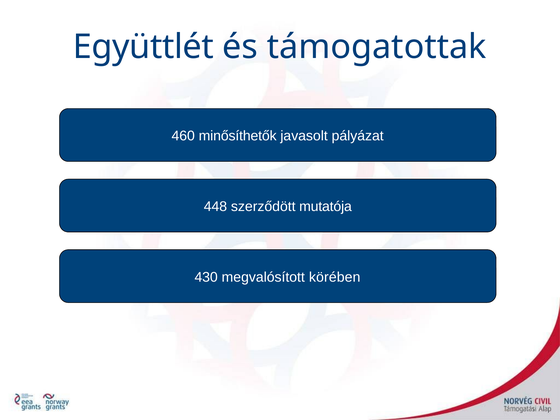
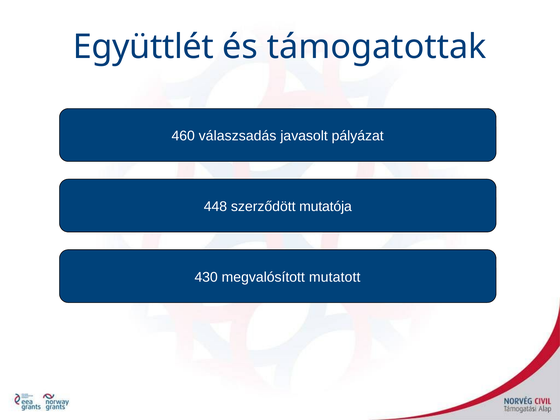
minősíthetők: minősíthetők -> válaszsadás
körében: körében -> mutatott
